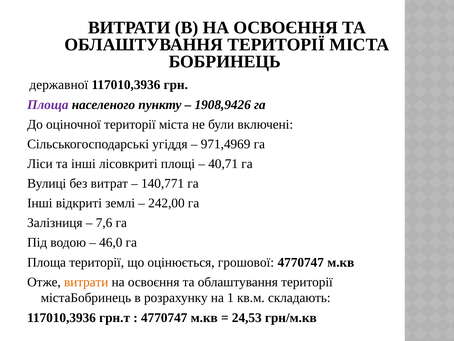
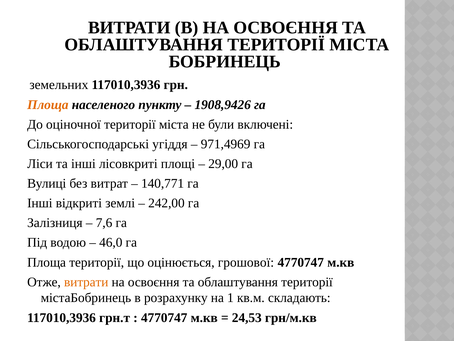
державної: державної -> земельних
Площа at (48, 104) colour: purple -> orange
40,71: 40,71 -> 29,00
